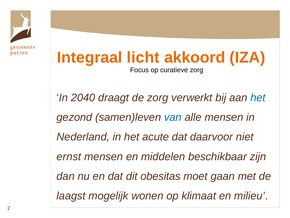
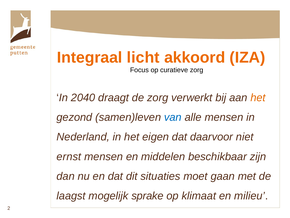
het at (258, 97) colour: blue -> orange
acute: acute -> eigen
obesitas: obesitas -> situaties
wonen: wonen -> sprake
